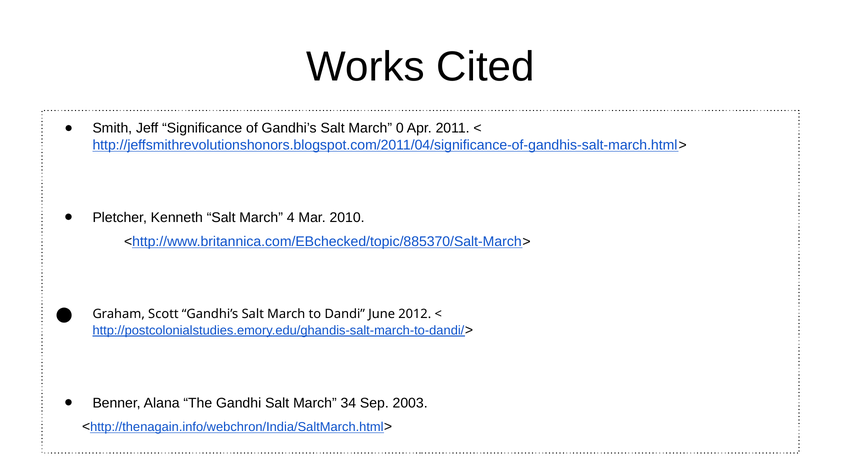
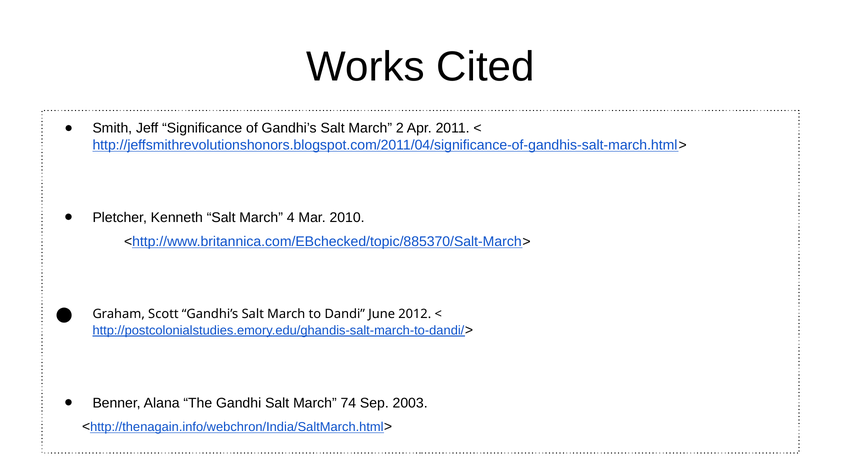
0: 0 -> 2
34: 34 -> 74
